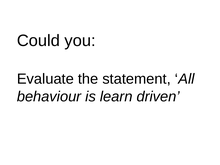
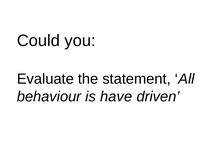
learn: learn -> have
